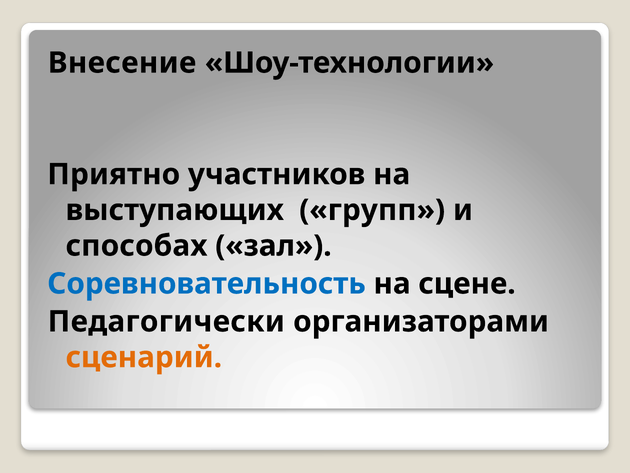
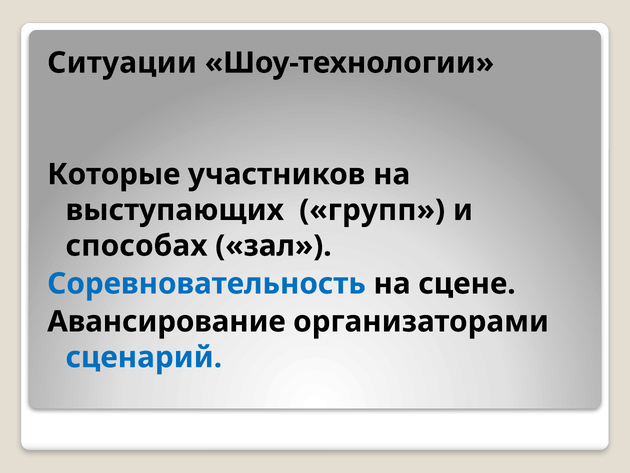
Внесение: Внесение -> Ситуации
Приятно: Приятно -> Которые
Педагогически: Педагогически -> Авансирование
сценарий colour: orange -> blue
